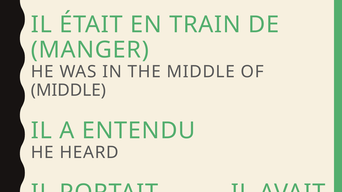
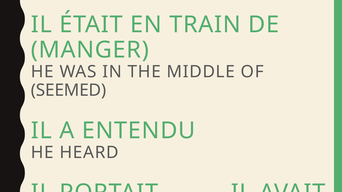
MIDDLE at (68, 90): MIDDLE -> SEEMED
